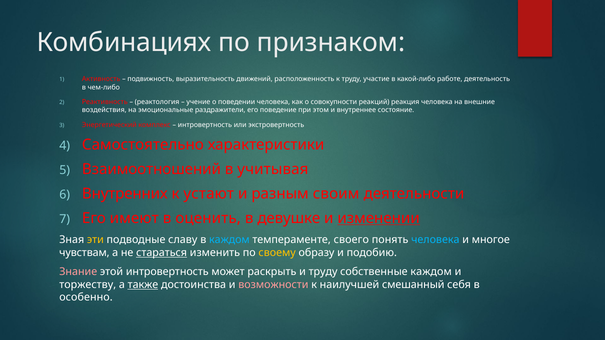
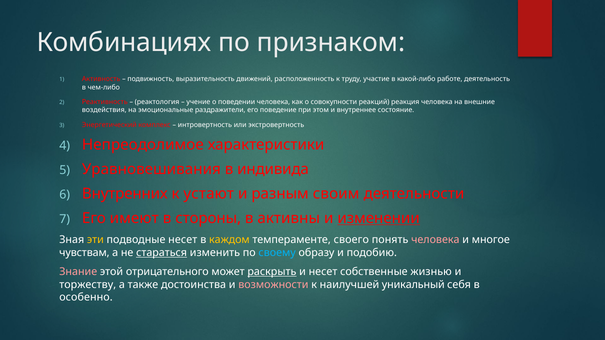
Самостоятельно: Самостоятельно -> Непреодолимое
Взаимоотношений: Взаимоотношений -> Уравновешивания
учитывая: учитывая -> индивида
оценить: оценить -> стороны
девушке: девушке -> активны
подводные славу: славу -> несет
каждом at (229, 240) colour: light blue -> yellow
человека at (435, 240) colour: light blue -> pink
своему colour: yellow -> light blue
этой интровертность: интровертность -> отрицательного
раскрыть underline: none -> present
и труду: труду -> несет
собственные каждом: каждом -> жизнью
также underline: present -> none
смешанный: смешанный -> уникальный
